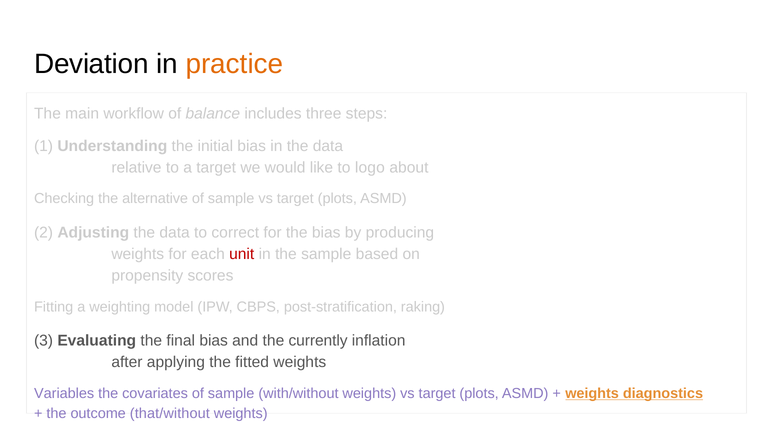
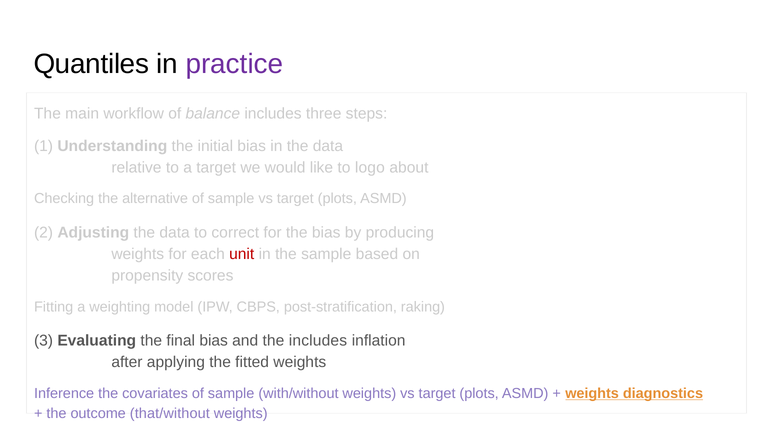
Deviation: Deviation -> Quantiles
practice colour: orange -> purple
the currently: currently -> includes
Variables: Variables -> Inference
